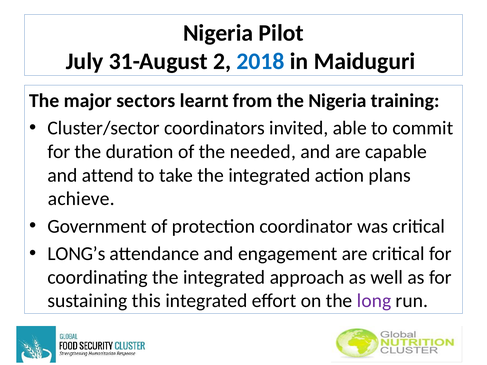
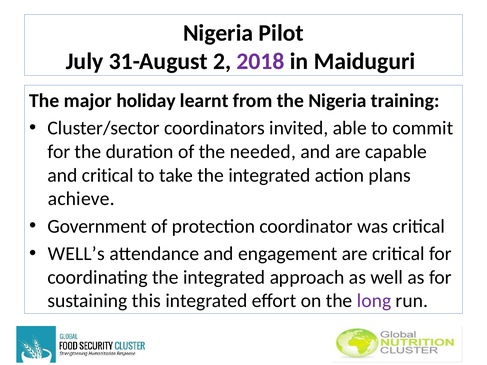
2018 colour: blue -> purple
sectors: sectors -> holiday
and attend: attend -> critical
LONG’s: LONG’s -> WELL’s
